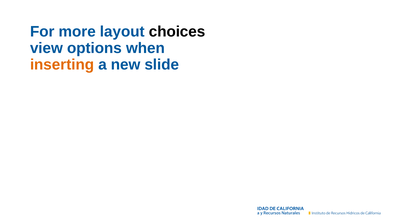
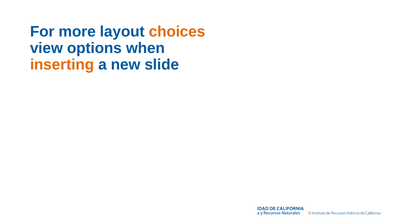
choices colour: black -> orange
